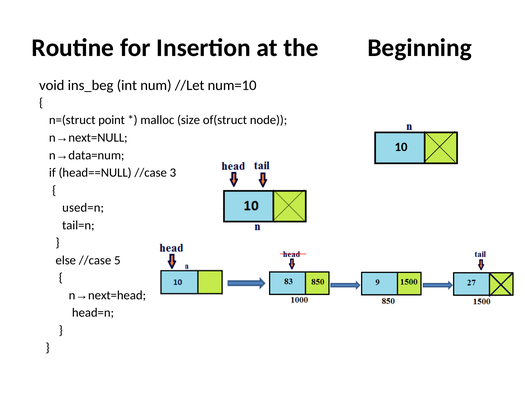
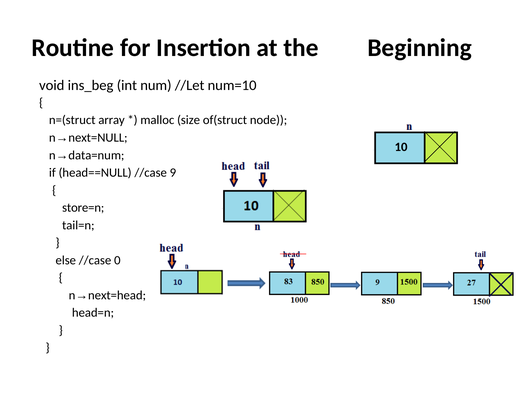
point: point -> array
3: 3 -> 9
used=n: used=n -> store=n
5: 5 -> 0
